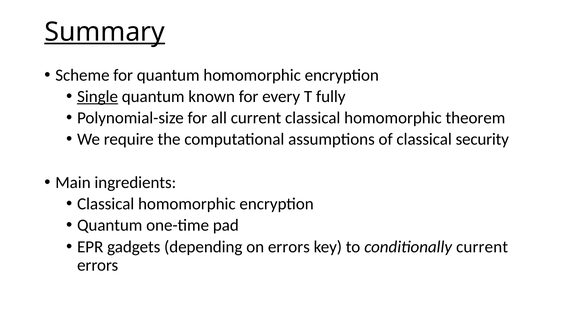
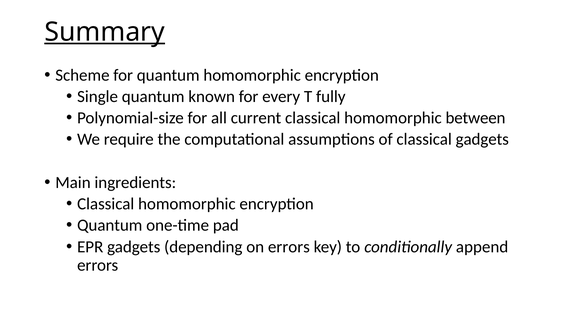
Single underline: present -> none
theorem: theorem -> between
classical security: security -> gadgets
conditionally current: current -> append
